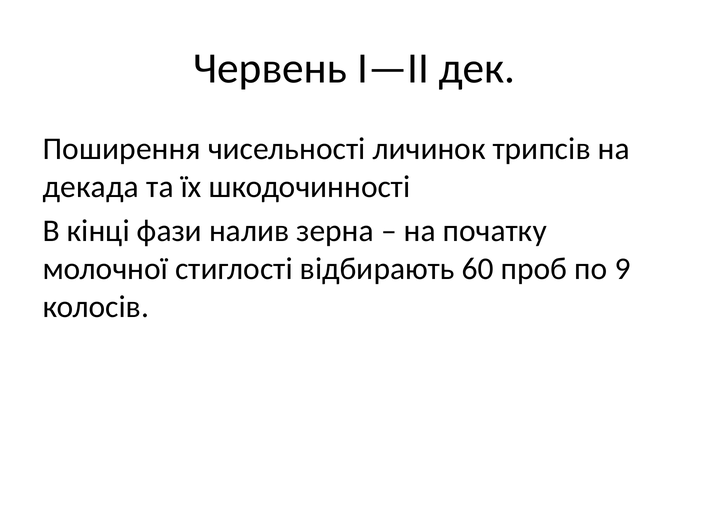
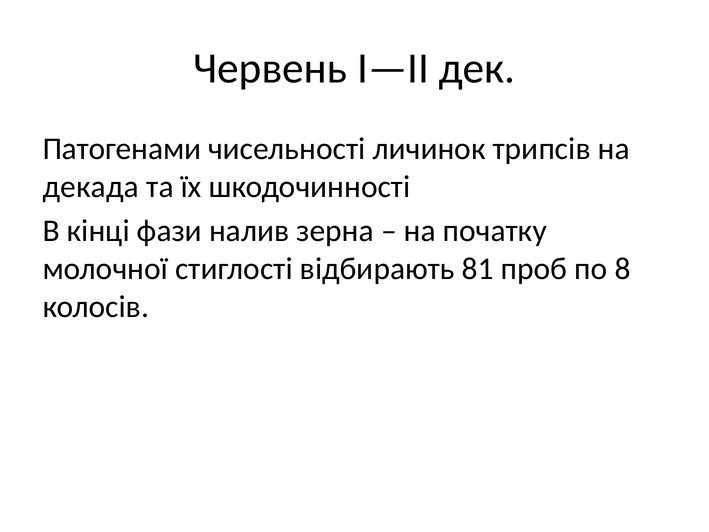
Поширення: Поширення -> Патогенами
60: 60 -> 81
9: 9 -> 8
